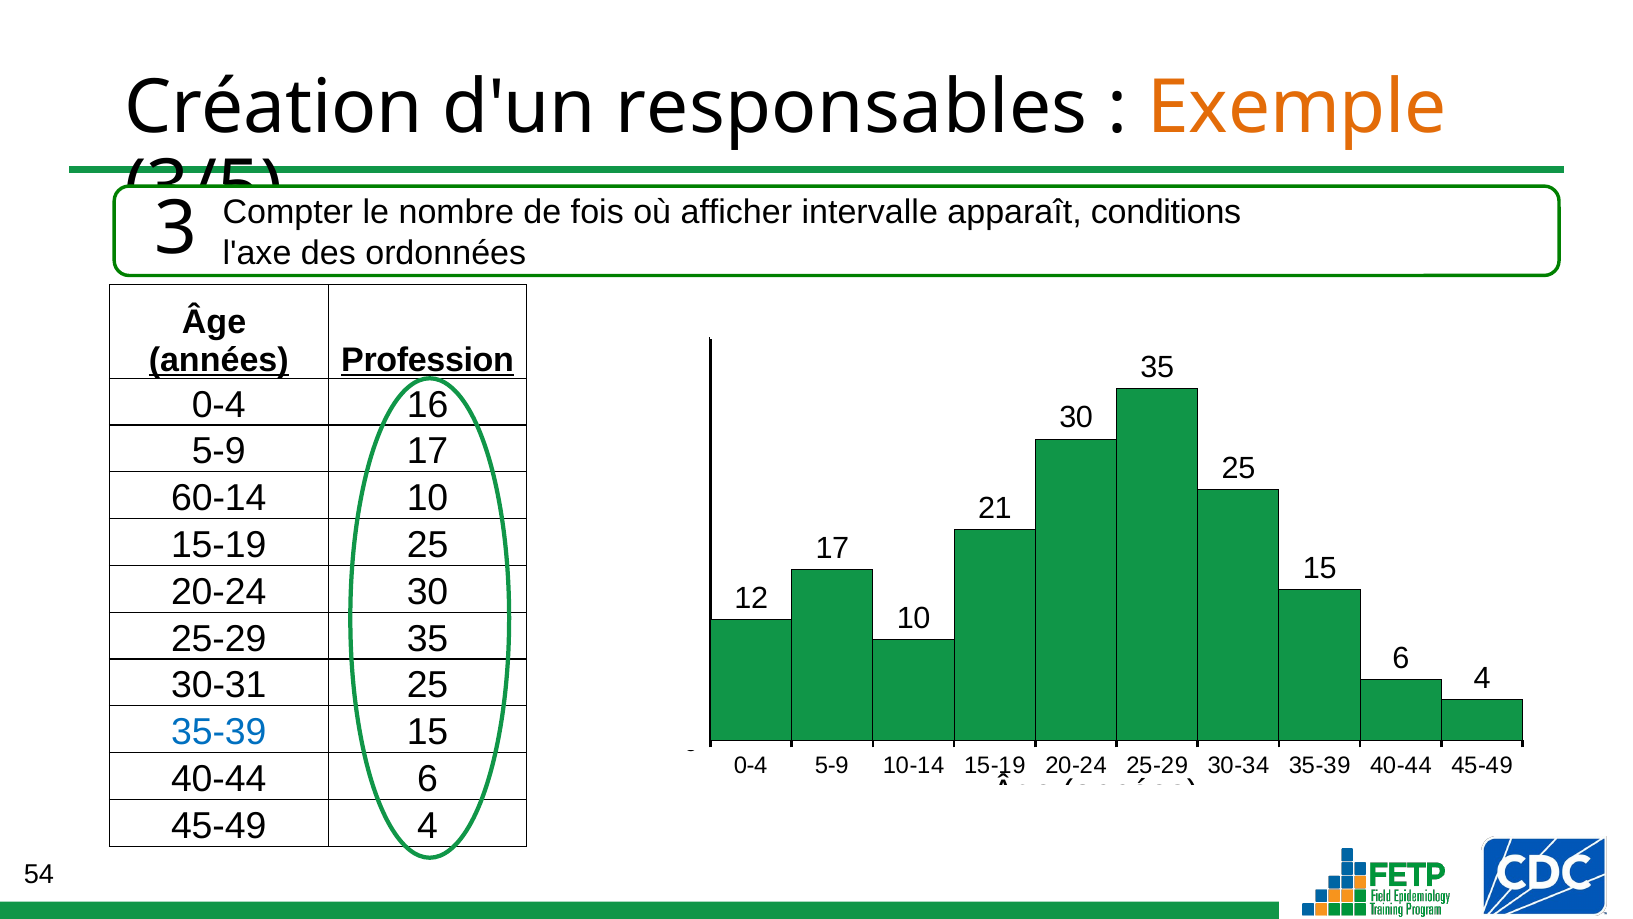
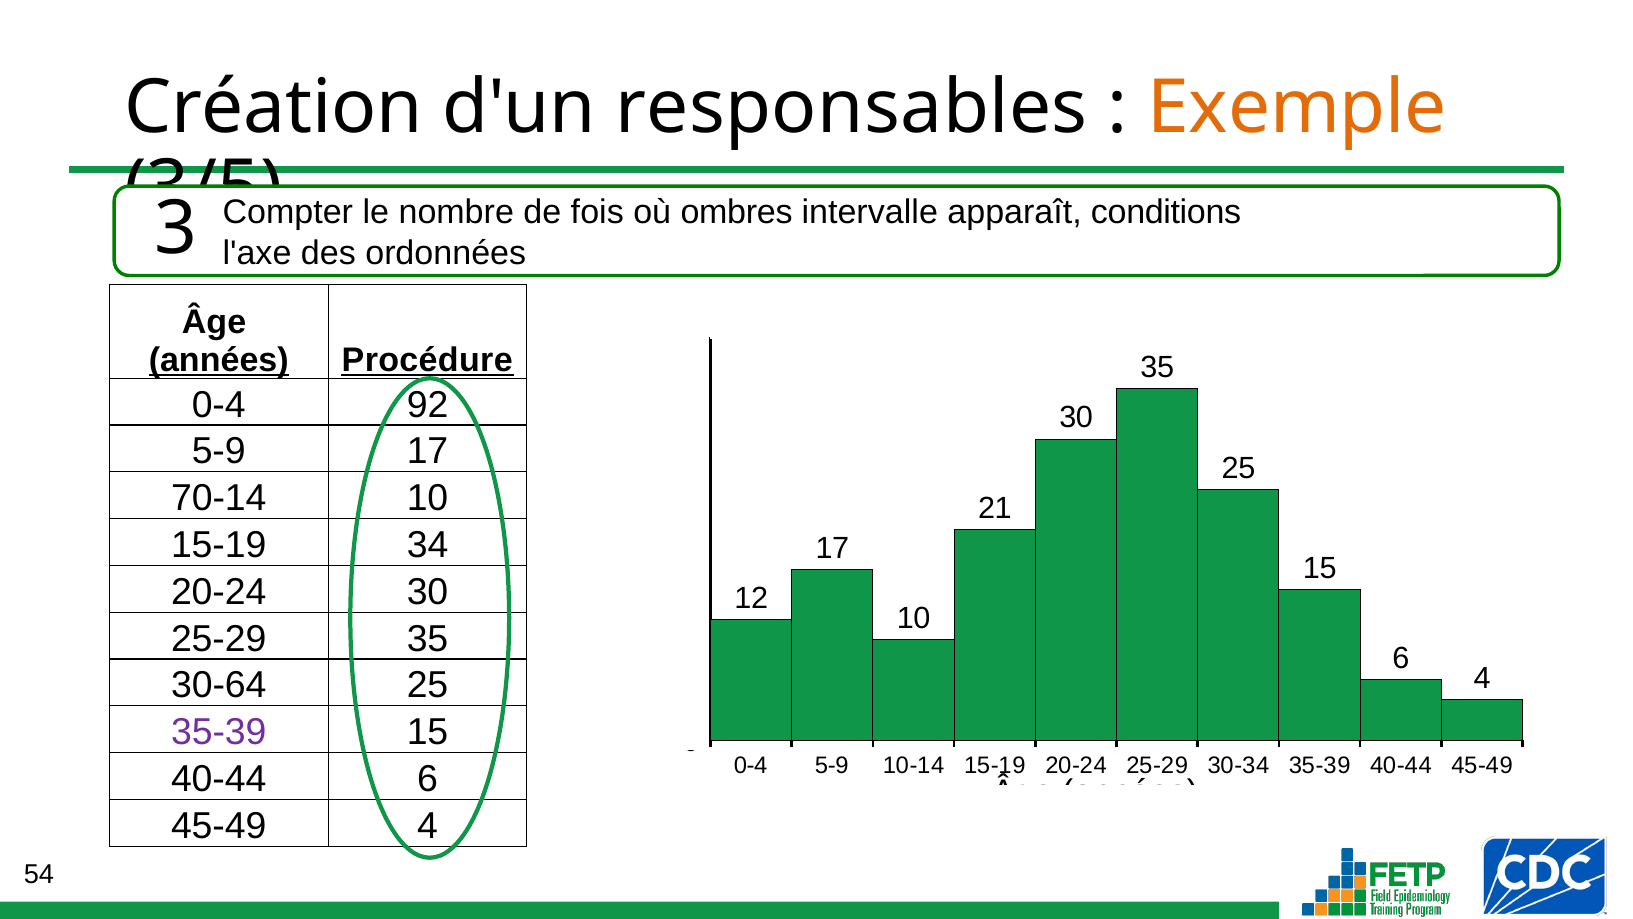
afficher: afficher -> ombres
Profession: Profession -> Procédure
16: 16 -> 92
60-14: 60-14 -> 70-14
15-19 25: 25 -> 34
30-31: 30-31 -> 30-64
35-39 at (219, 732) colour: blue -> purple
